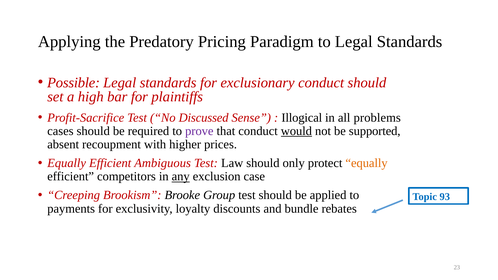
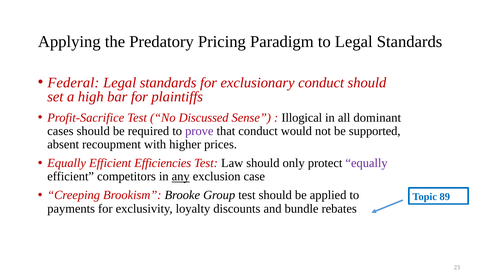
Possible: Possible -> Federal
problems: problems -> dominant
would underline: present -> none
Ambiguous: Ambiguous -> Efficiencies
equally at (367, 163) colour: orange -> purple
93: 93 -> 89
